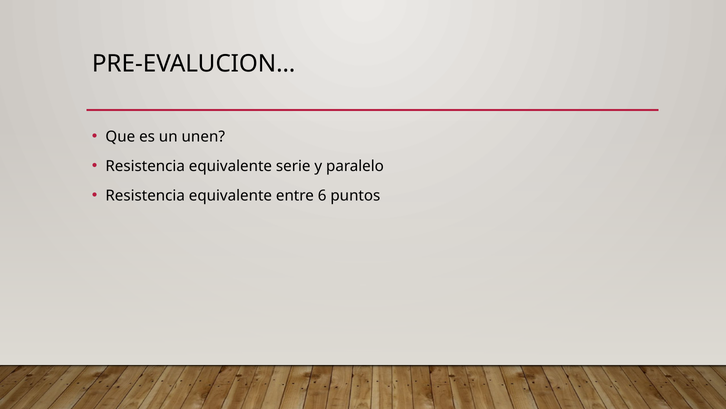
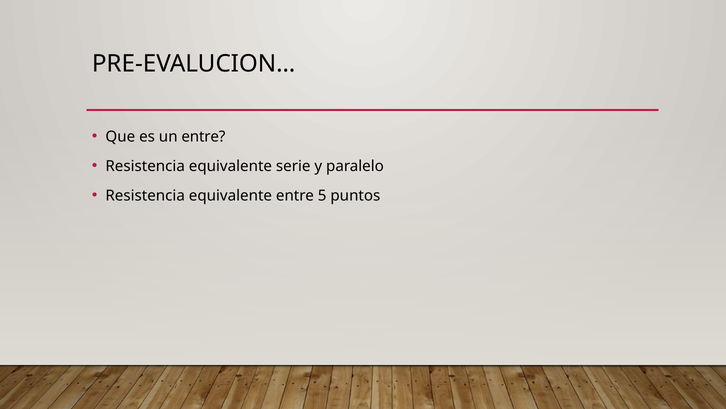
un unen: unen -> entre
6: 6 -> 5
